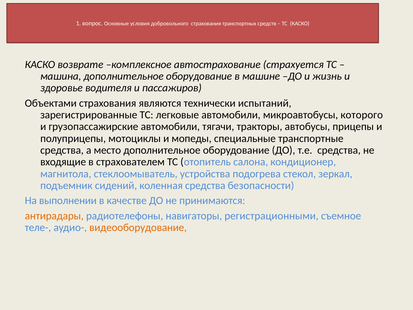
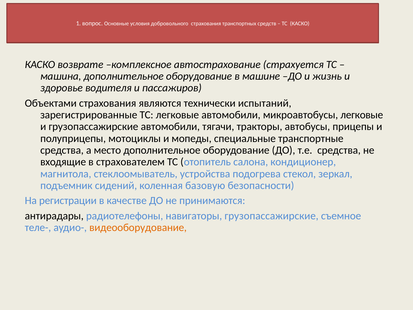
микроавтобусы которого: которого -> легковые
коленная средства: средства -> базовую
выполнении: выполнении -> регистрации
антирадары colour: orange -> black
навигаторы регистрационными: регистрационными -> грузопассажирские
